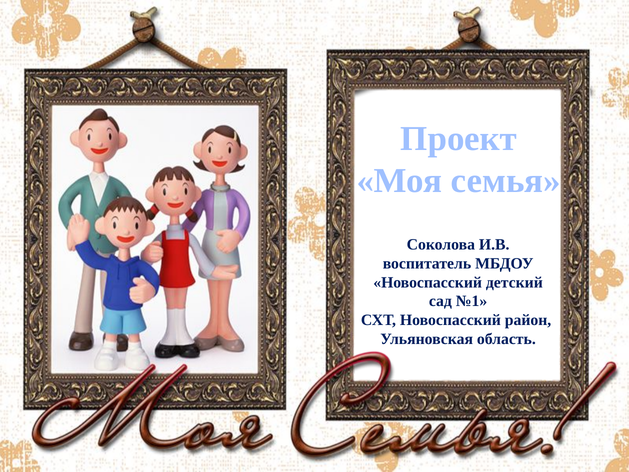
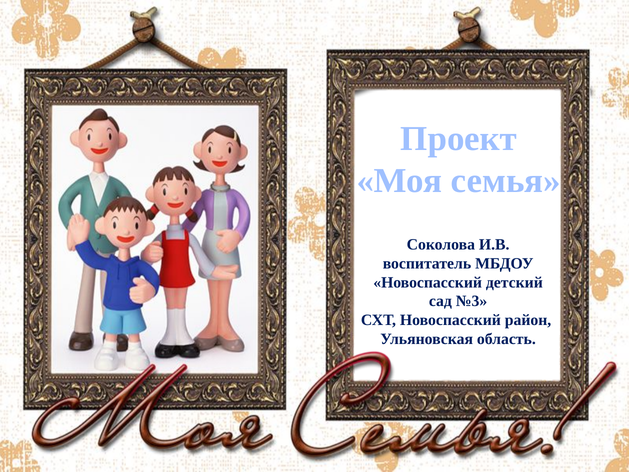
№1: №1 -> №3
